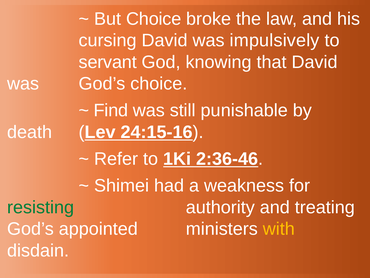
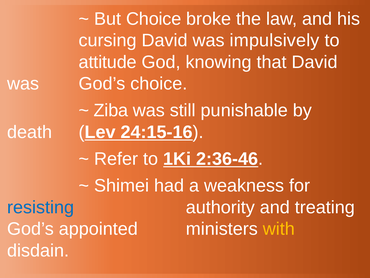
servant: servant -> attitude
Find: Find -> Ziba
resisting colour: green -> blue
